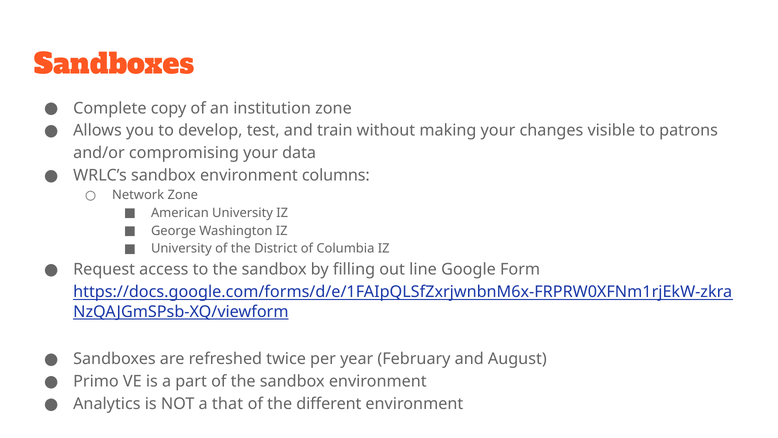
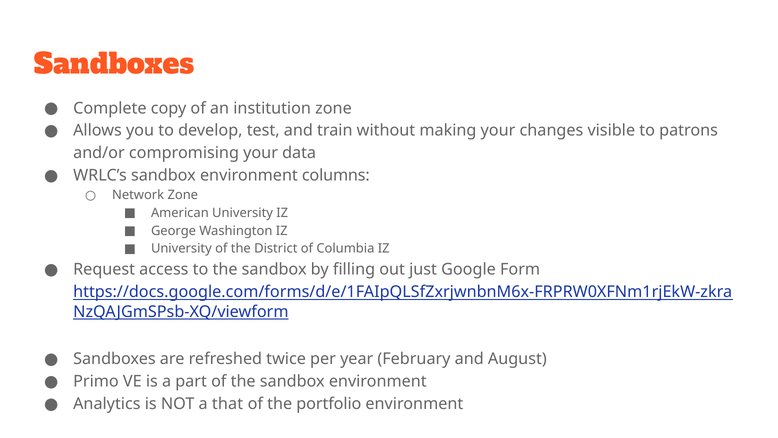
line: line -> just
different: different -> portfolio
